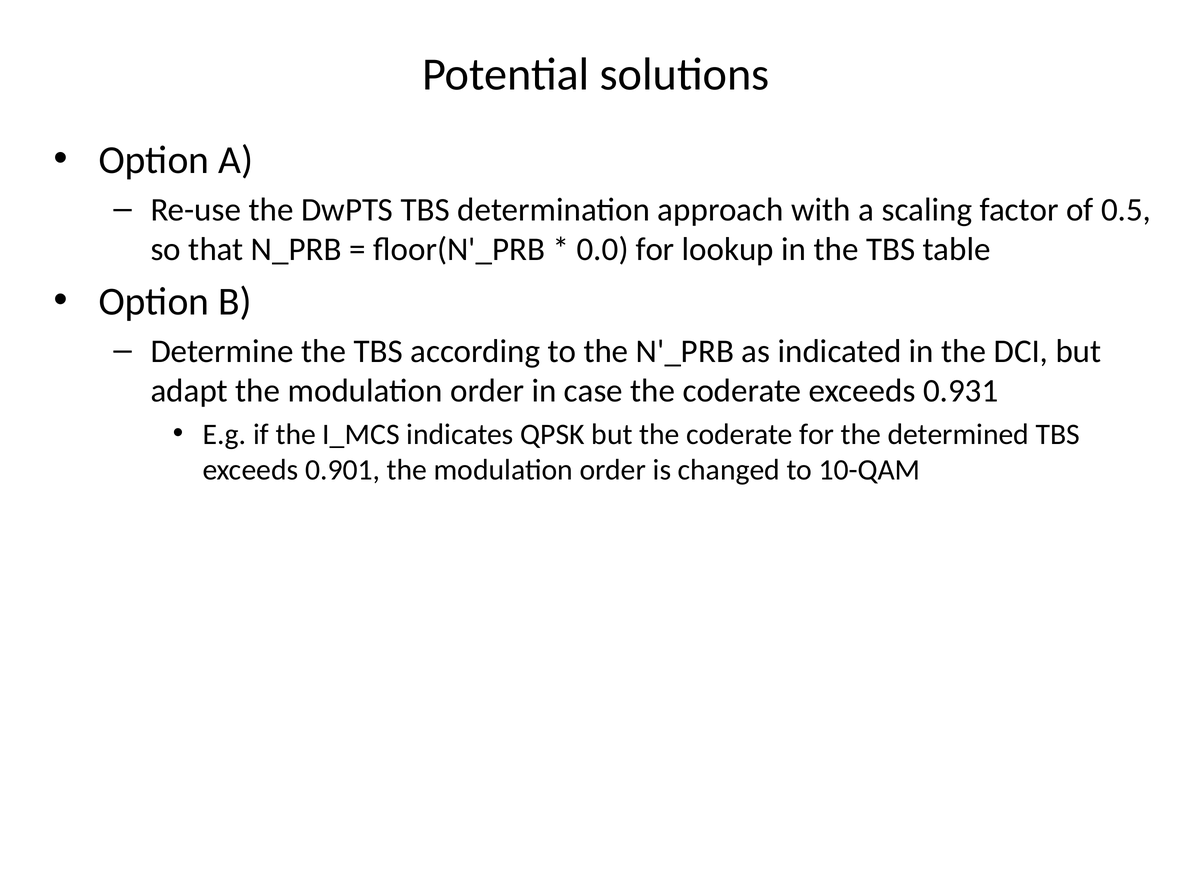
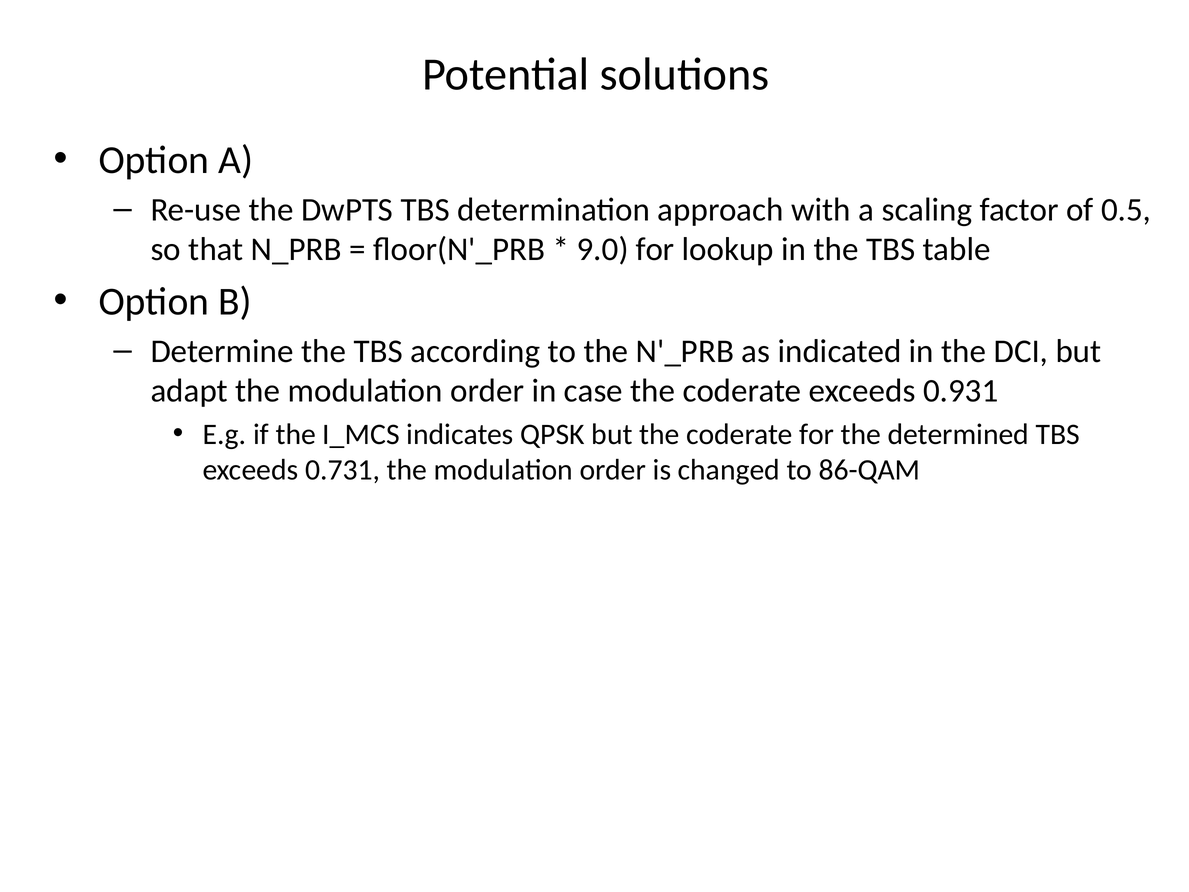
0.0: 0.0 -> 9.0
0.901: 0.901 -> 0.731
10-QAM: 10-QAM -> 86-QAM
